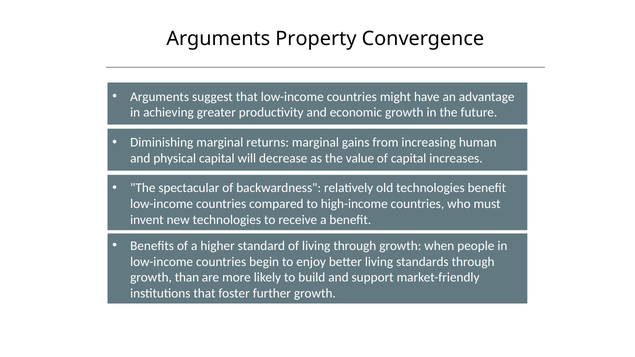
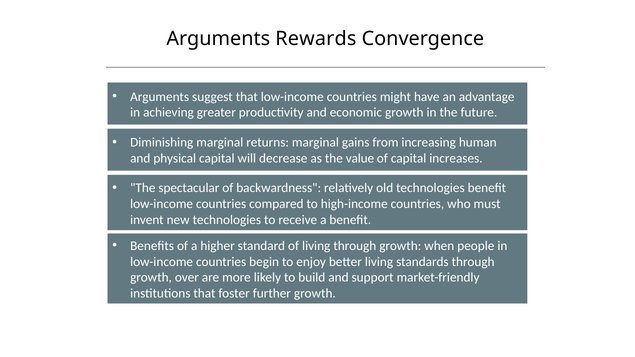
Property: Property -> Rewards
than: than -> over
